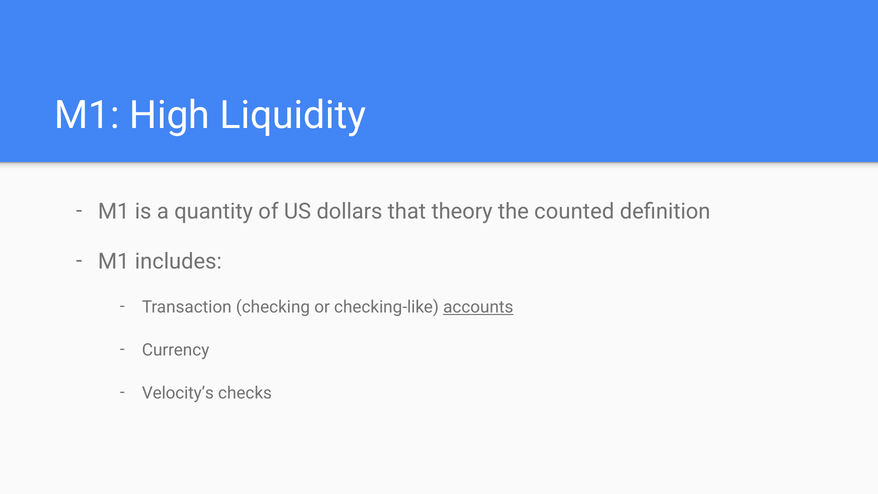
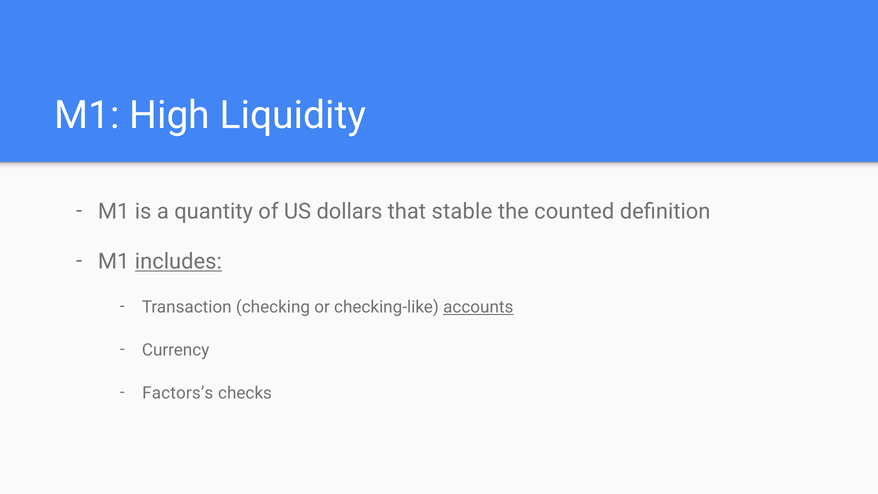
theory: theory -> stable
includes underline: none -> present
Velocity’s: Velocity’s -> Factors’s
